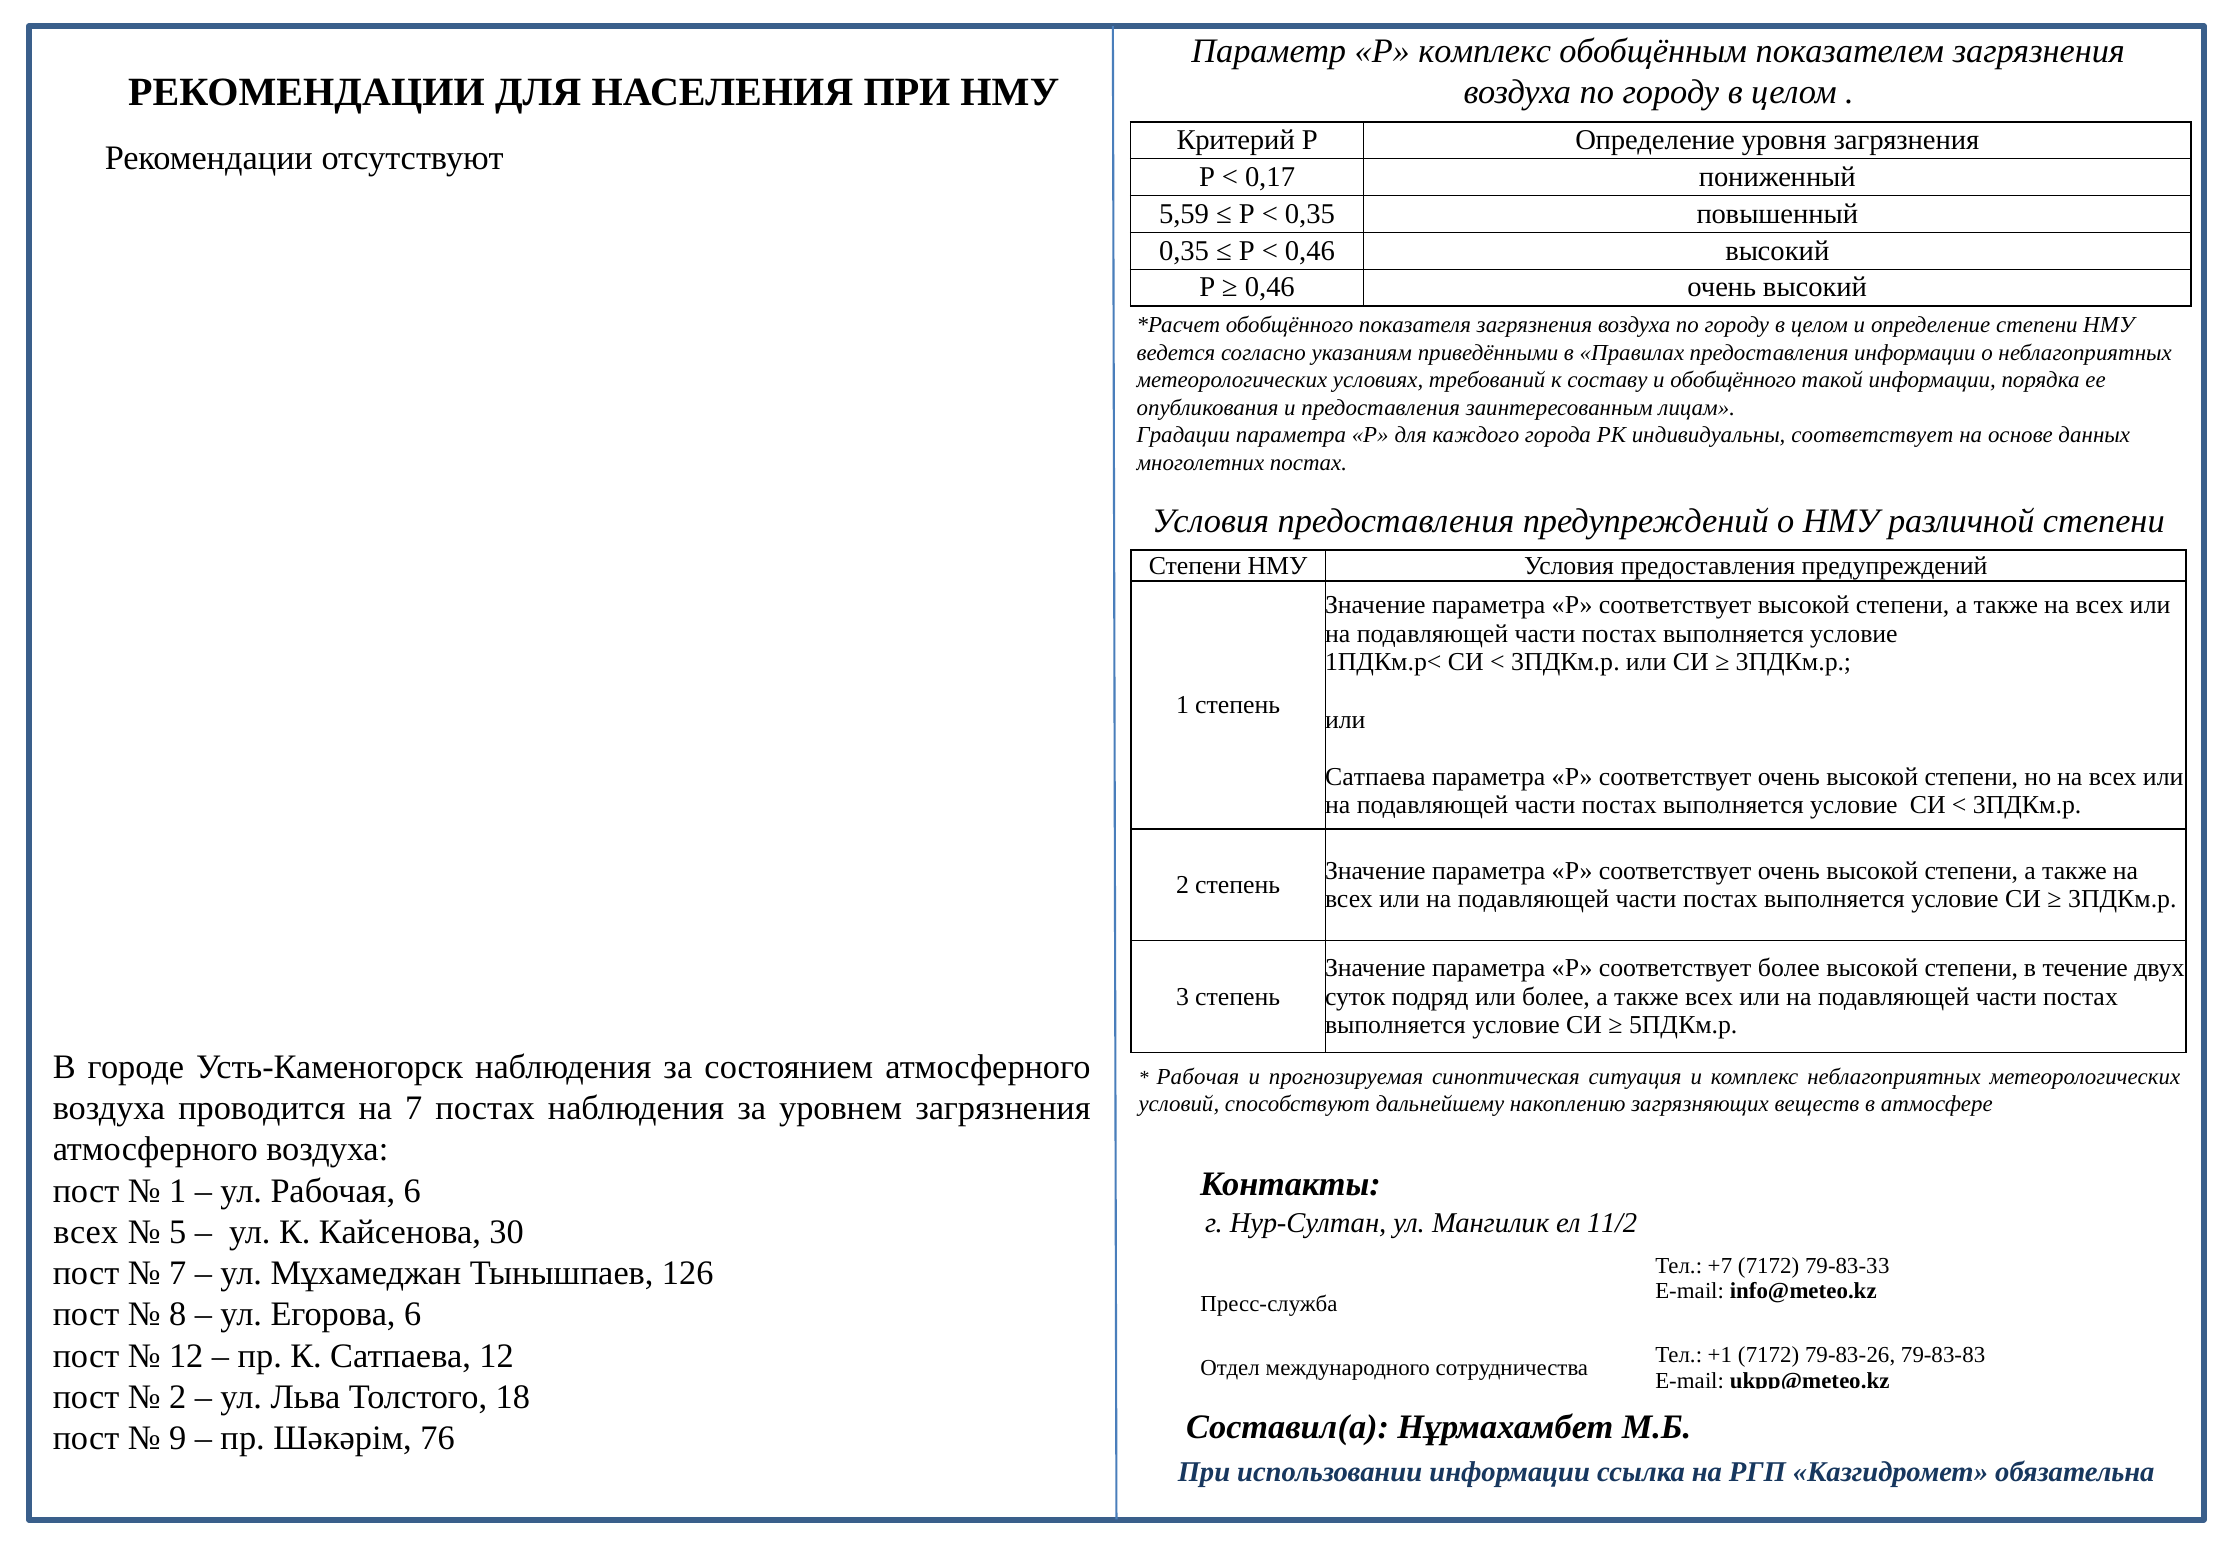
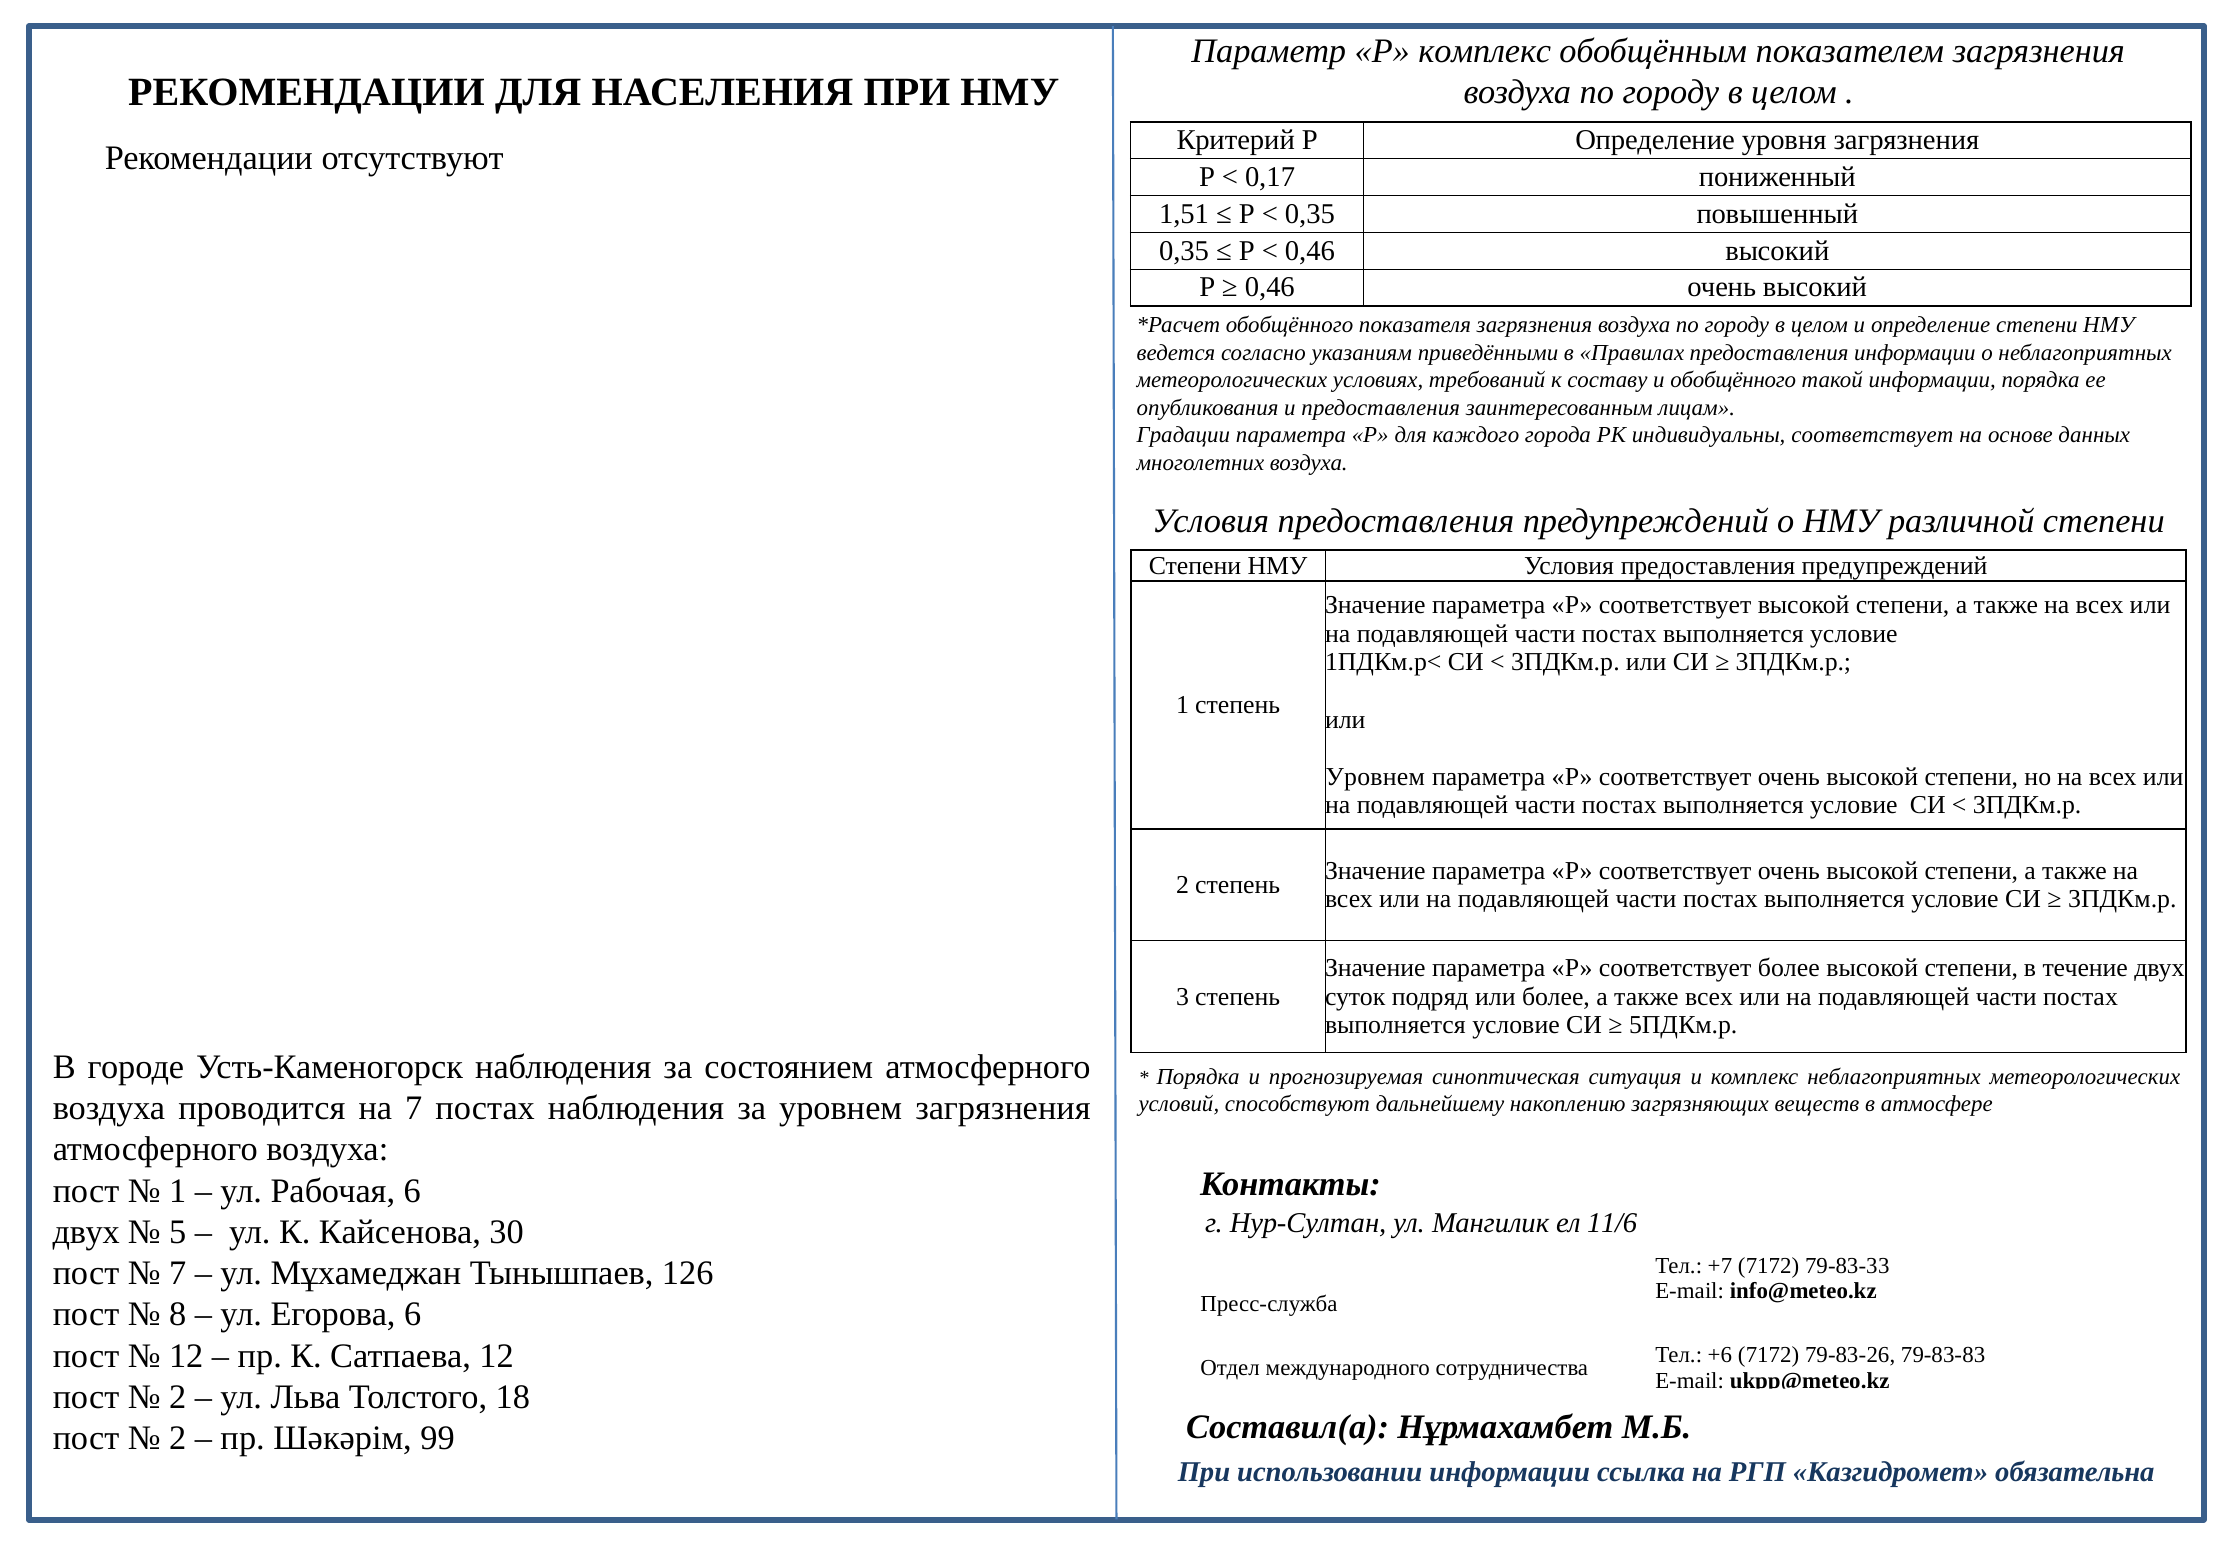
5,59: 5,59 -> 1,51
многолетних постах: постах -> воздуха
Сатпаева at (1375, 777): Сатпаева -> Уровнем
Рабочая at (1198, 1077): Рабочая -> Порядка
11/2: 11/2 -> 11/6
всех at (86, 1232): всех -> двух
+1: +1 -> +6
9 at (178, 1438): 9 -> 2
76: 76 -> 99
